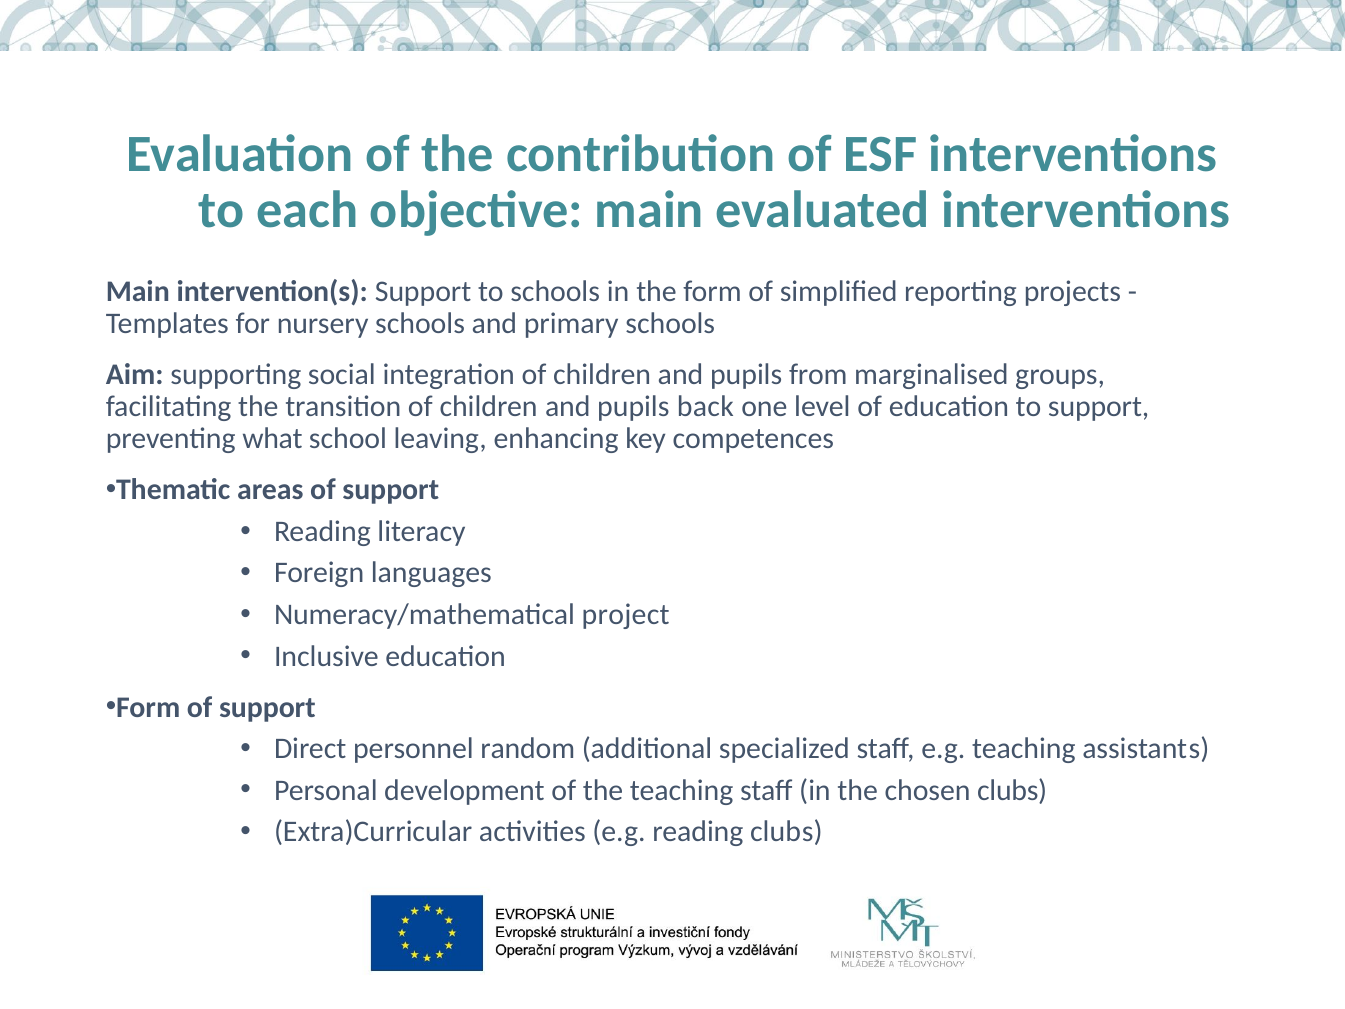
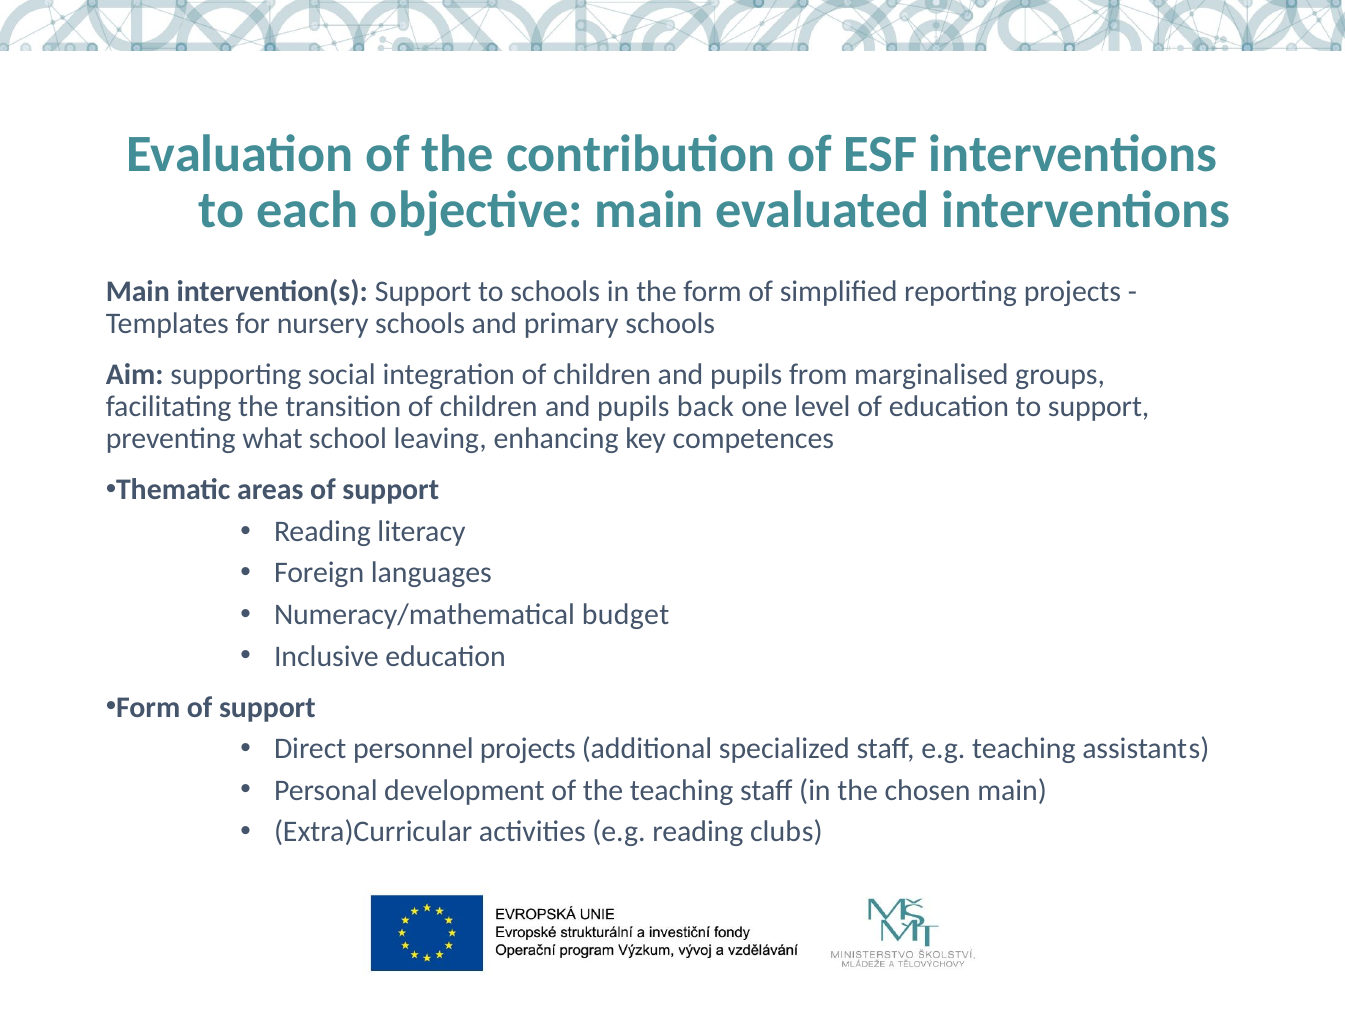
project: project -> budget
personnel random: random -> projects
chosen clubs: clubs -> main
